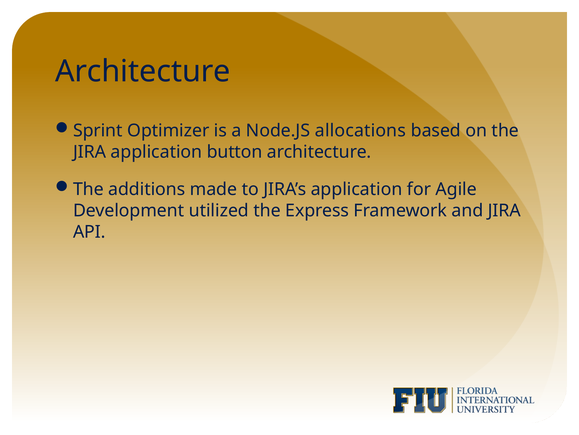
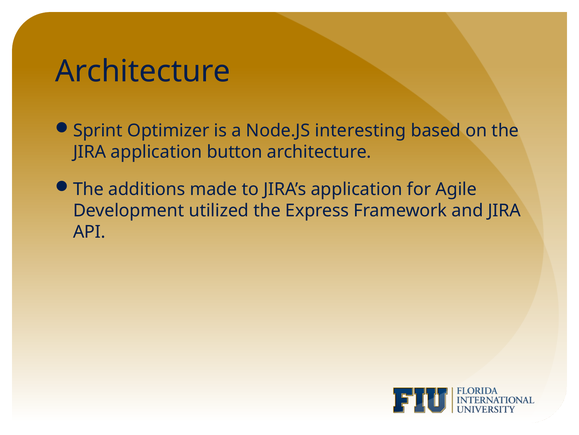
allocations: allocations -> interesting
